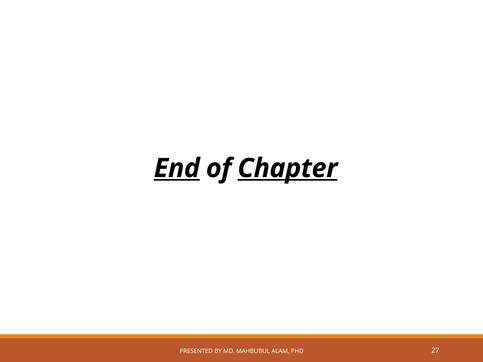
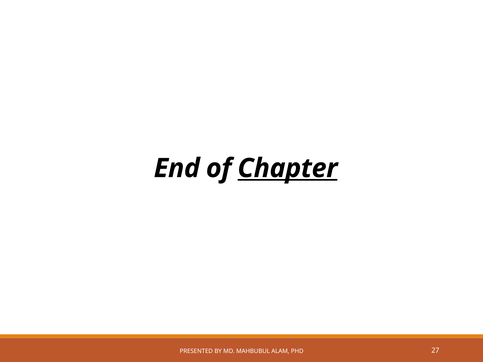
End underline: present -> none
